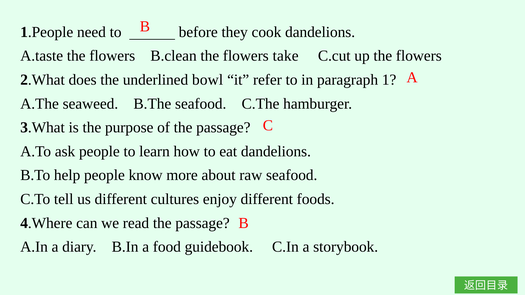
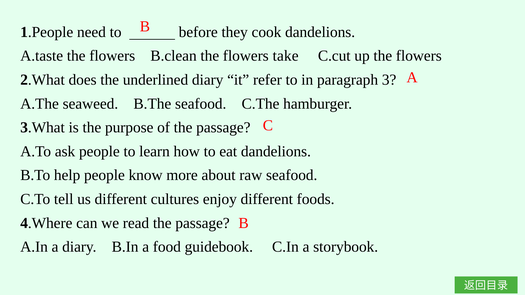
underlined bowl: bowl -> diary
1: 1 -> 3
